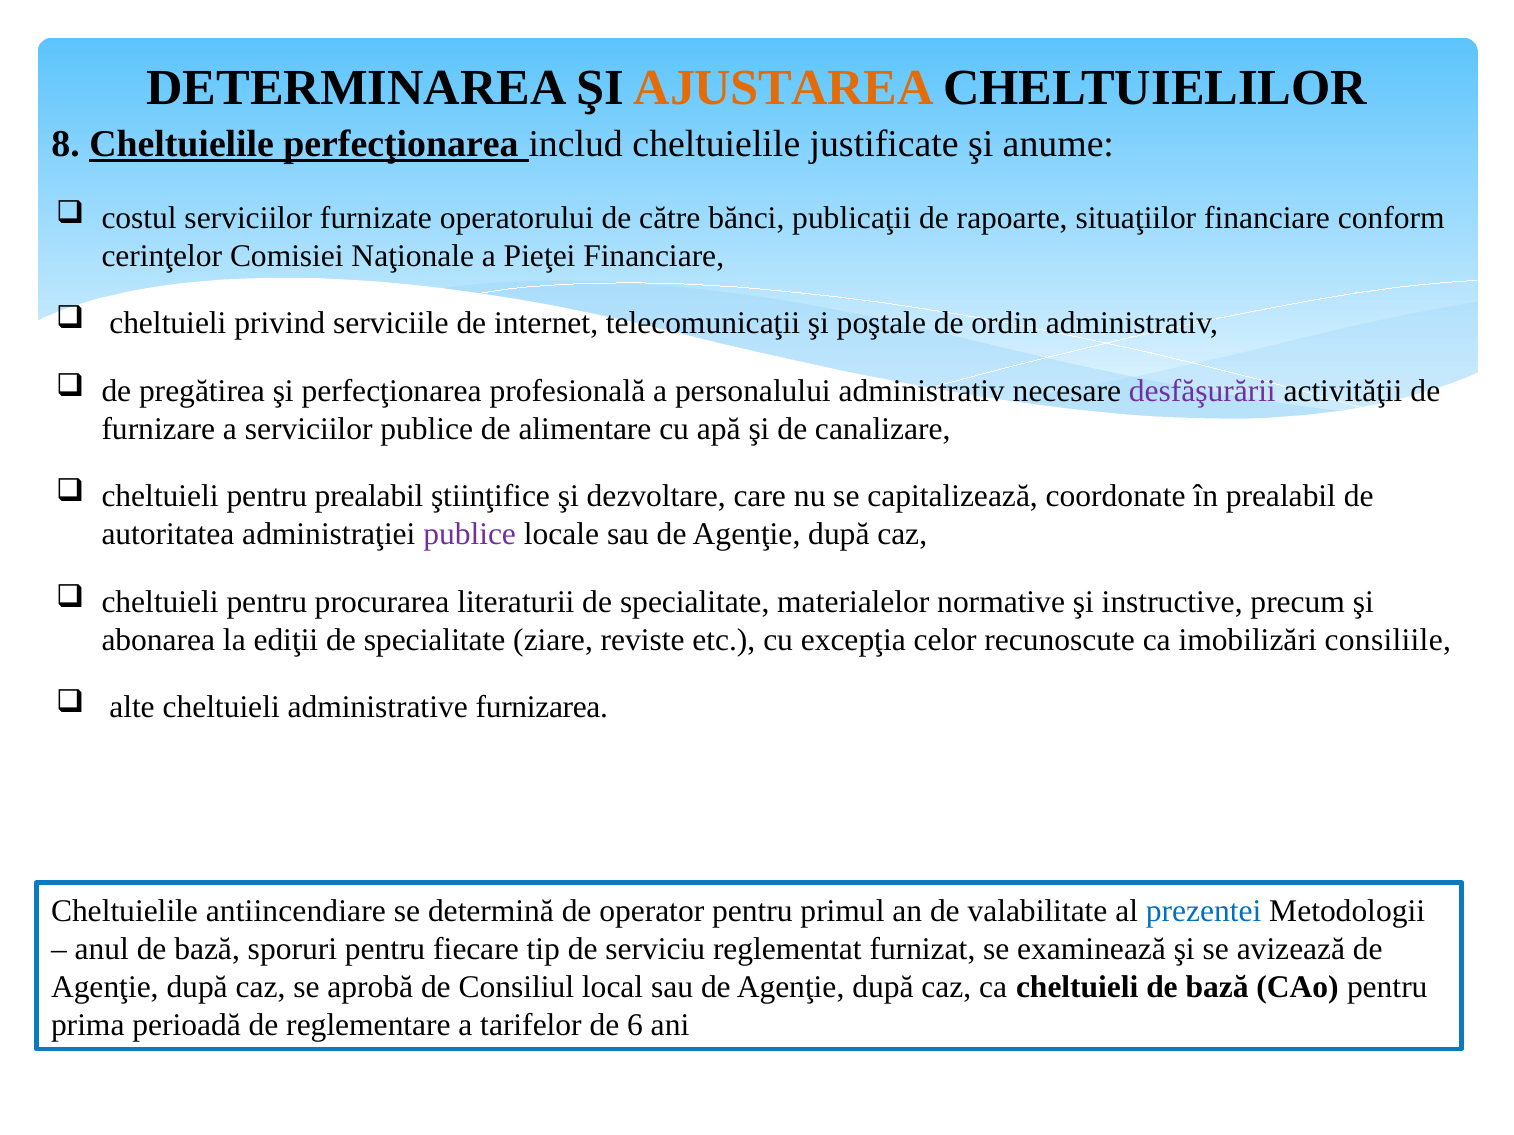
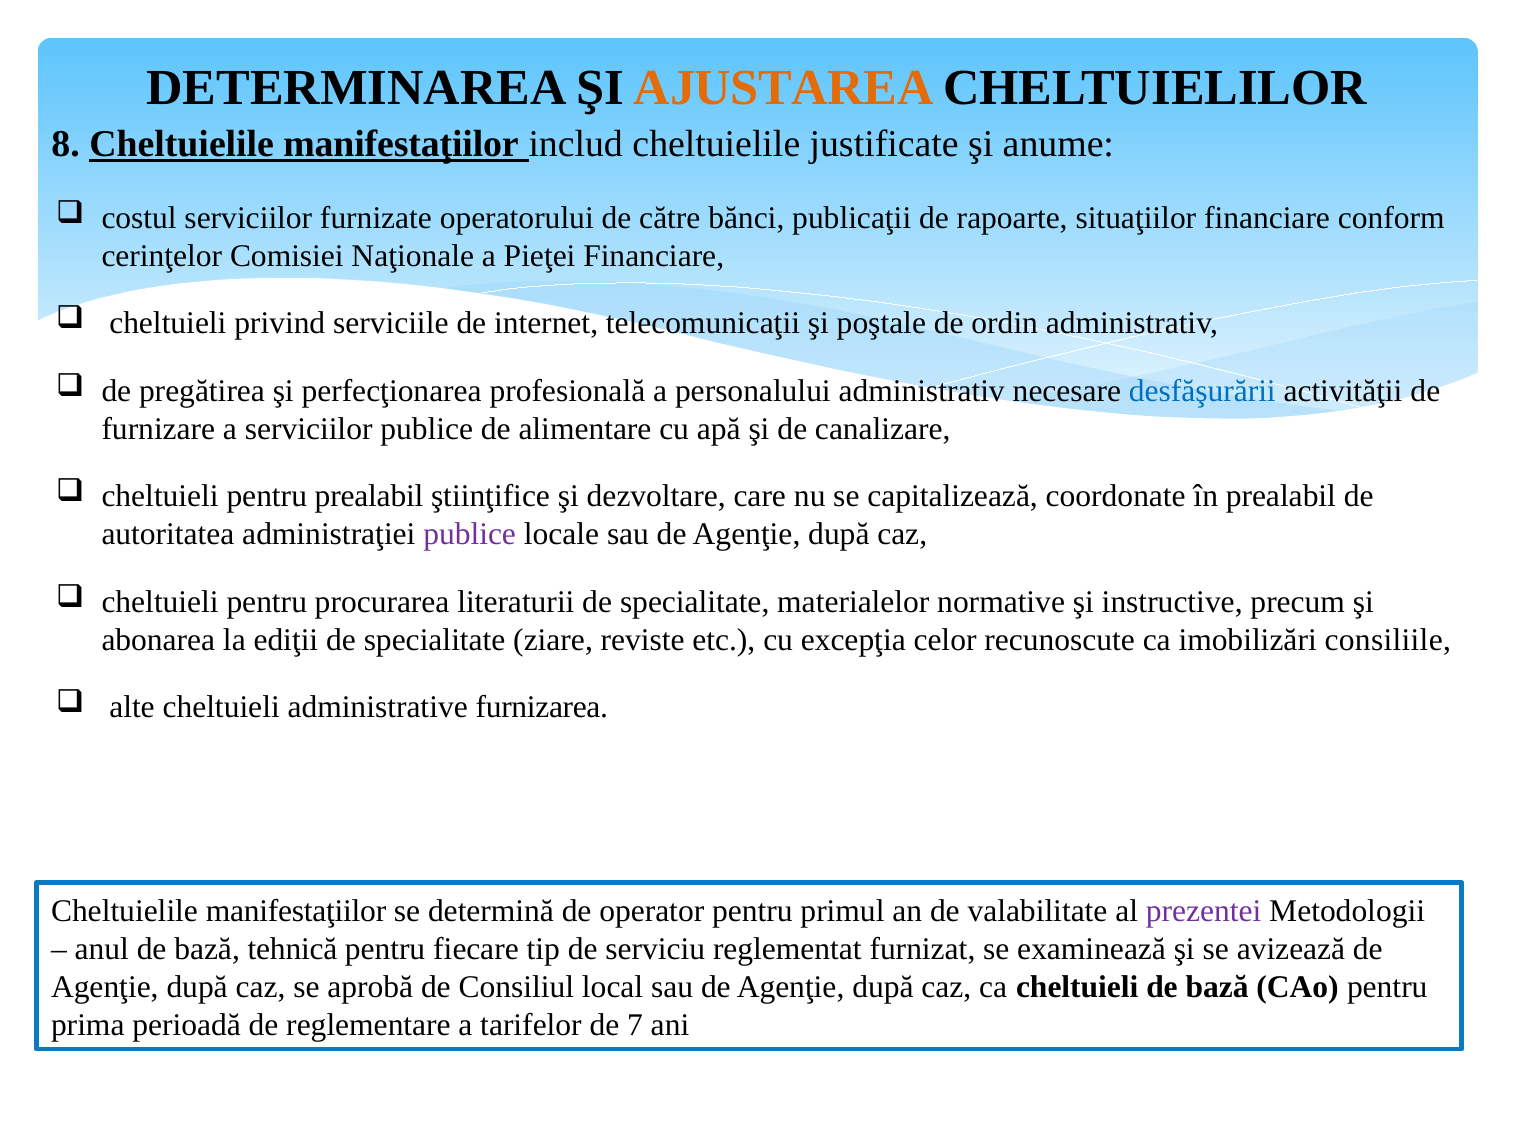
8 Cheltuielile perfecţionarea: perfecţionarea -> manifestaţiilor
desfăşurării colour: purple -> blue
antiincendiare at (296, 912): antiincendiare -> manifestaţiilor
prezentei colour: blue -> purple
sporuri: sporuri -> tehnică
6: 6 -> 7
